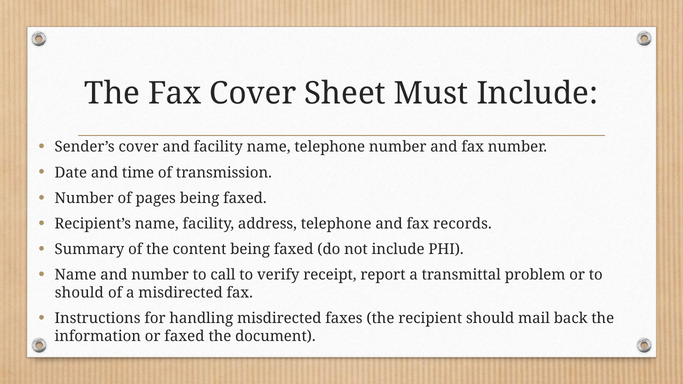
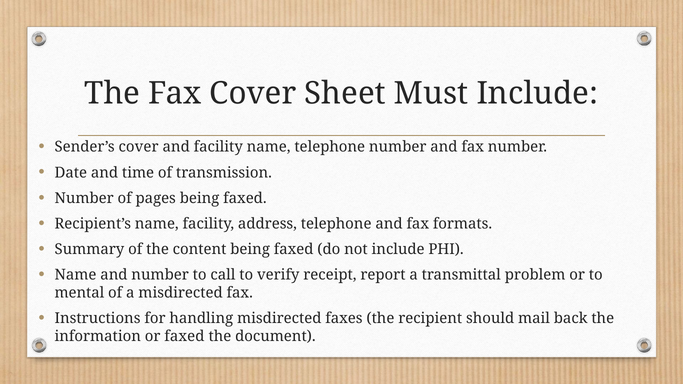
records: records -> formats
should at (79, 293): should -> mental
